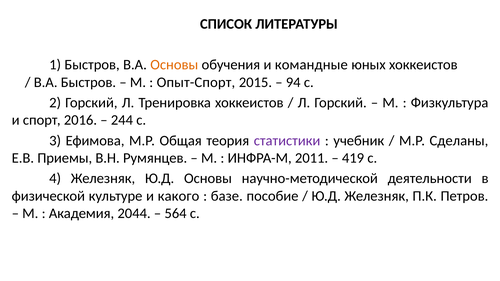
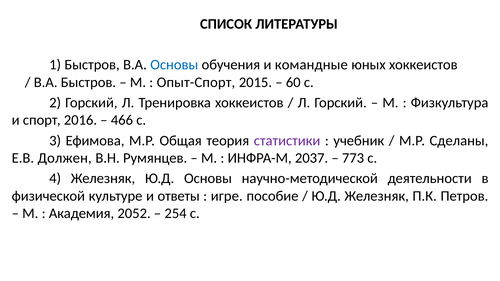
Основы at (174, 65) colour: orange -> blue
94: 94 -> 60
244: 244 -> 466
Приемы: Приемы -> Должен
2011: 2011 -> 2037
419: 419 -> 773
какого: какого -> ответы
базе: базе -> игре
2044: 2044 -> 2052
564: 564 -> 254
